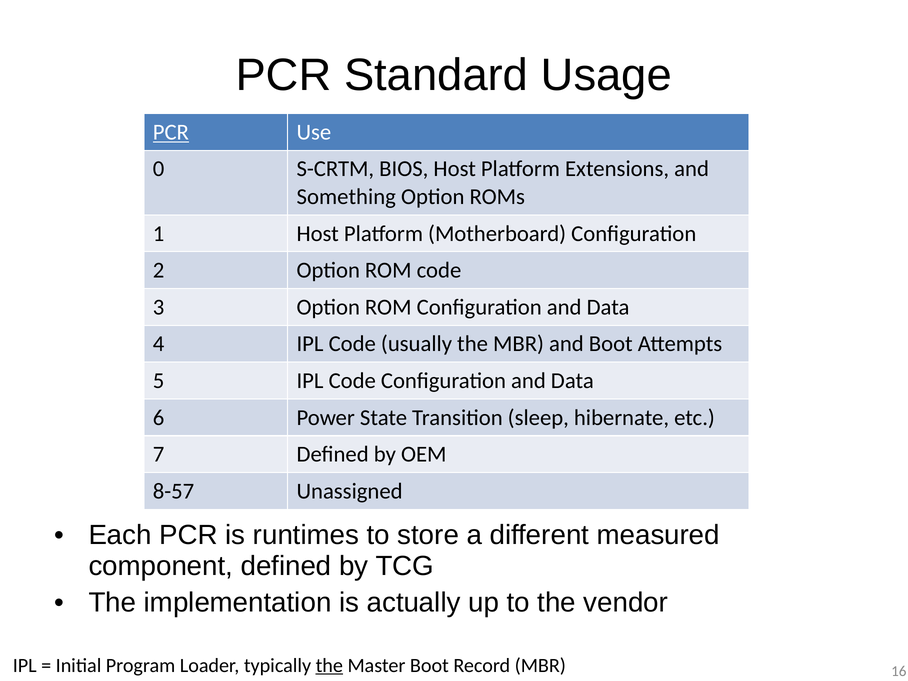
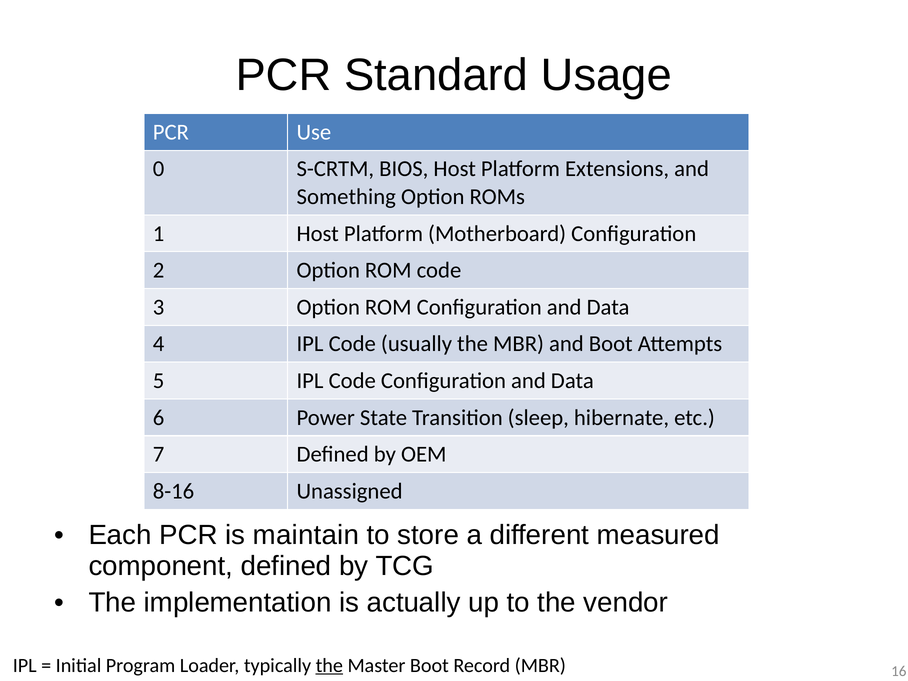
PCR at (171, 132) underline: present -> none
8-57: 8-57 -> 8-16
runtimes: runtimes -> maintain
